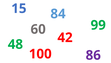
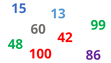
84: 84 -> 13
